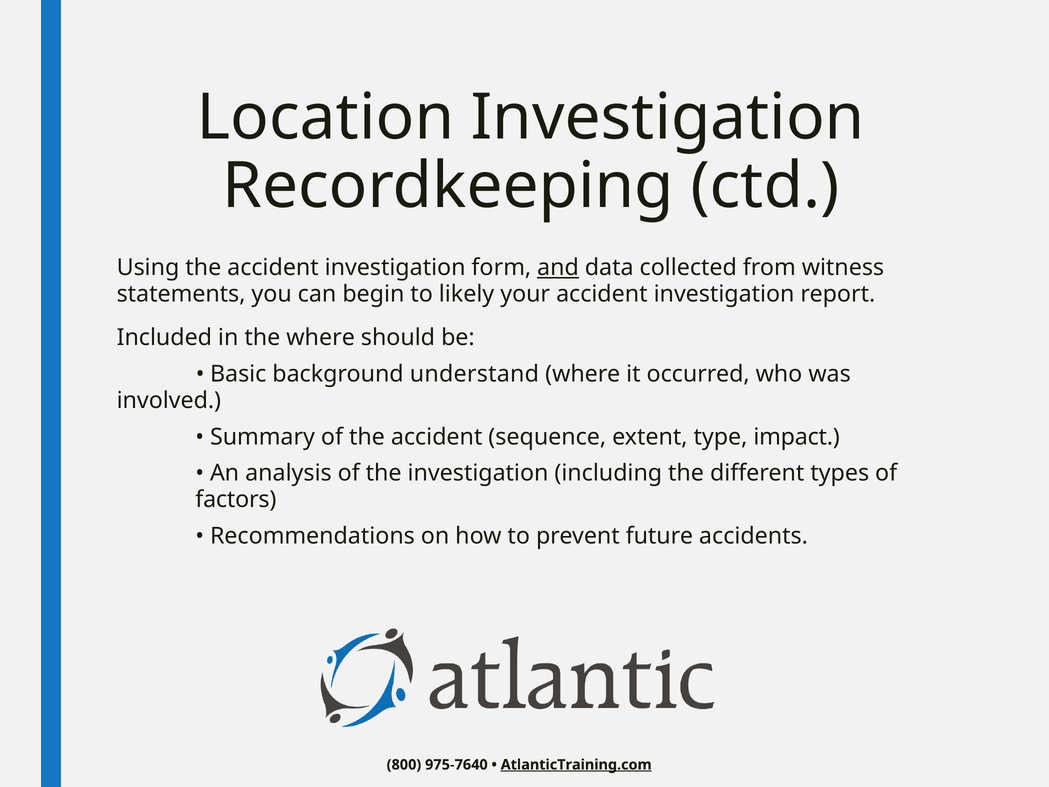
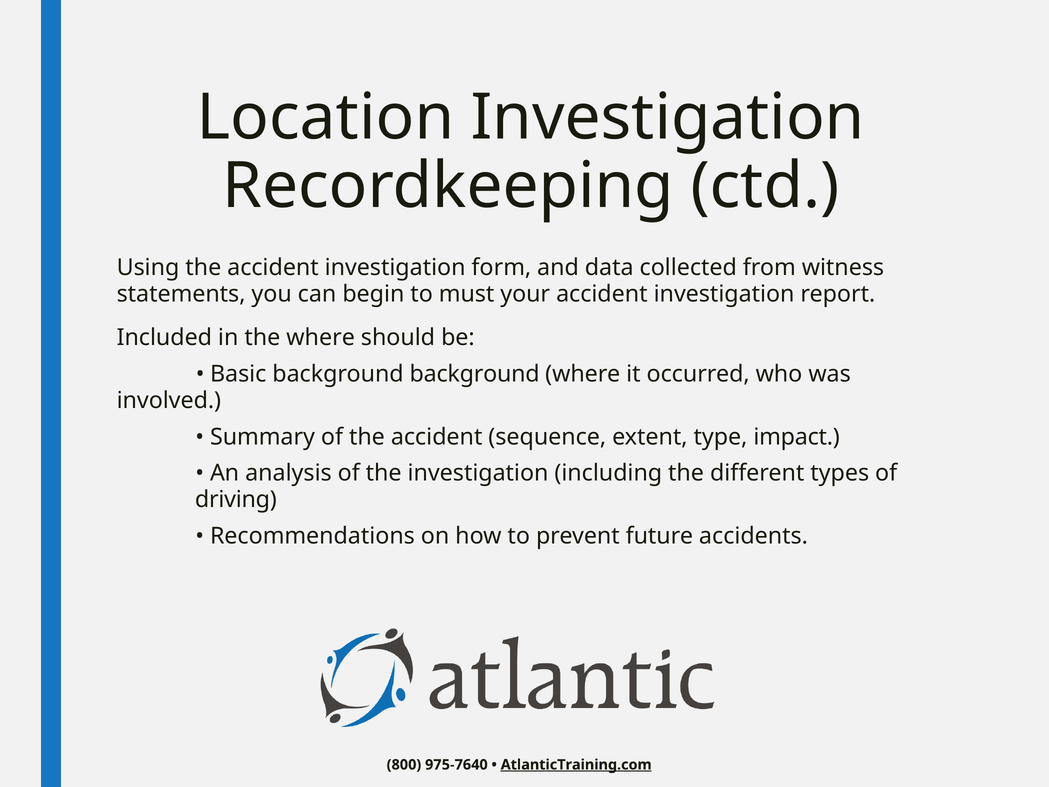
and underline: present -> none
likely: likely -> must
background understand: understand -> background
factors: factors -> driving
